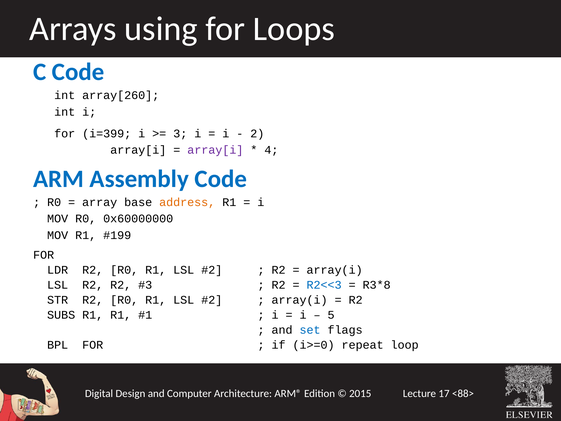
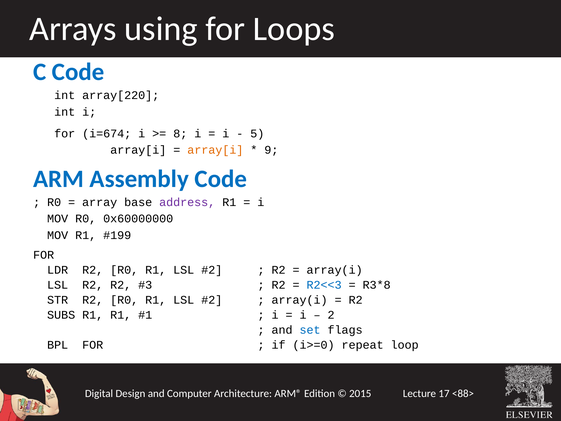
array[260: array[260 -> array[220
i=399: i=399 -> i=674
3: 3 -> 8
2: 2 -> 5
array[i at (215, 150) colour: purple -> orange
4: 4 -> 9
address colour: orange -> purple
5: 5 -> 2
